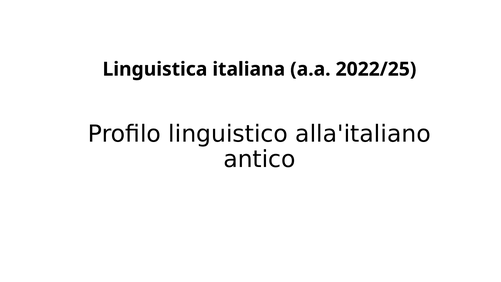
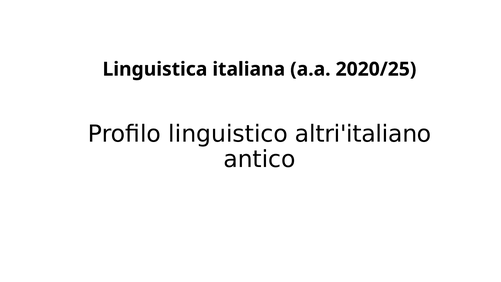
2022/25: 2022/25 -> 2020/25
alla'italiano: alla'italiano -> altri'italiano
